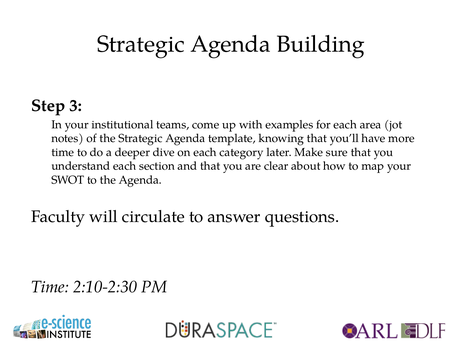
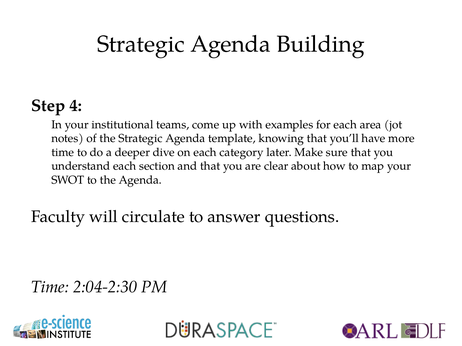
3: 3 -> 4
2:10-2:30: 2:10-2:30 -> 2:04-2:30
